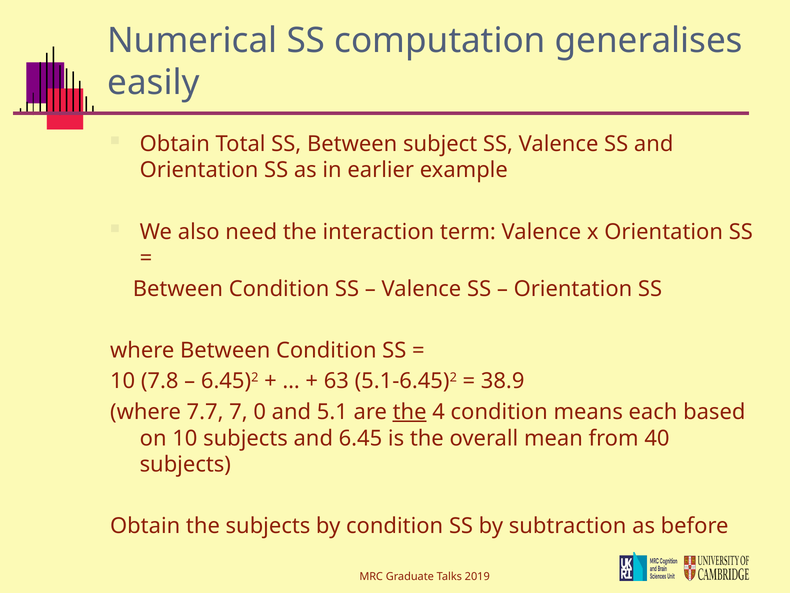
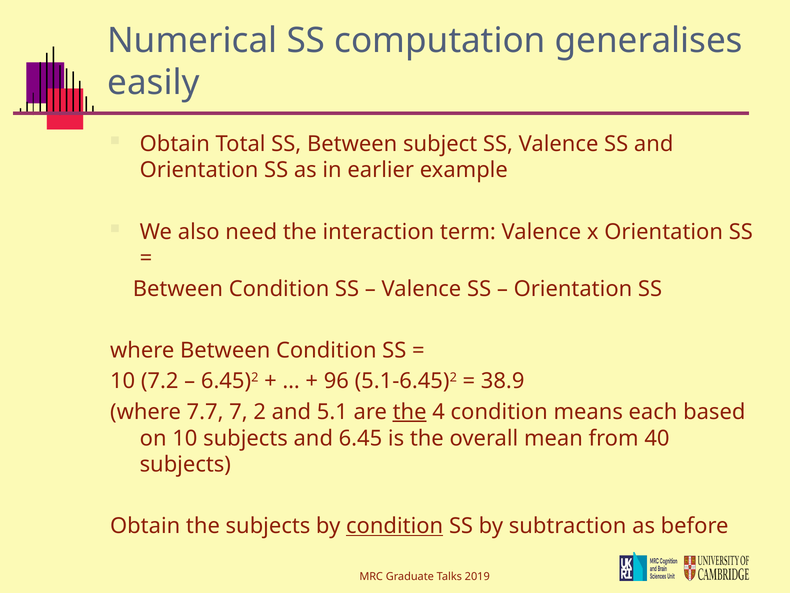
7.8: 7.8 -> 7.2
63: 63 -> 96
0: 0 -> 2
condition at (395, 526) underline: none -> present
